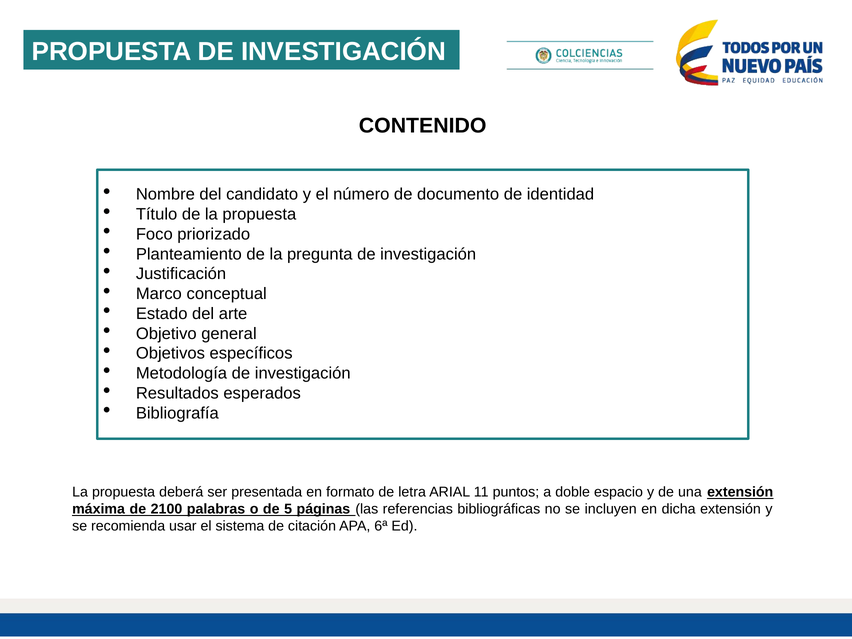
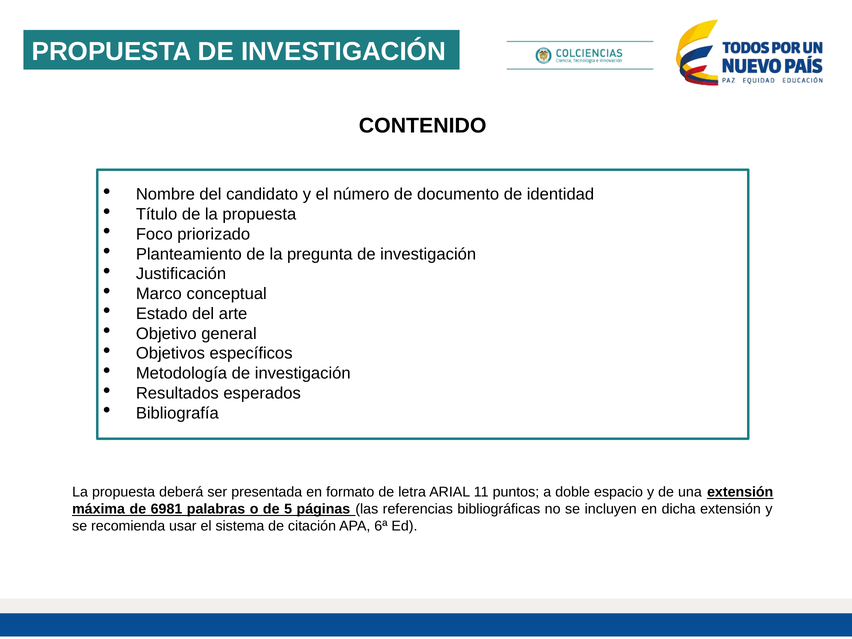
2100: 2100 -> 6981
